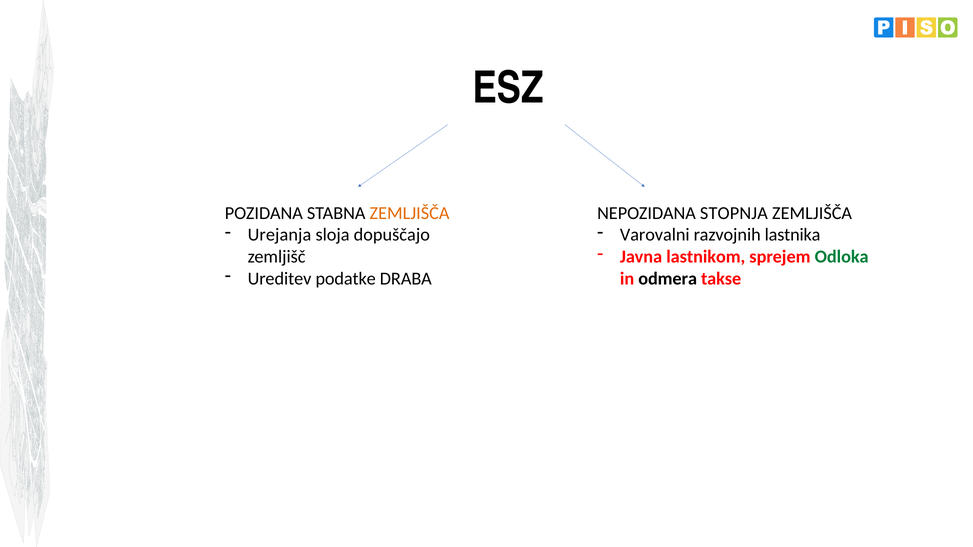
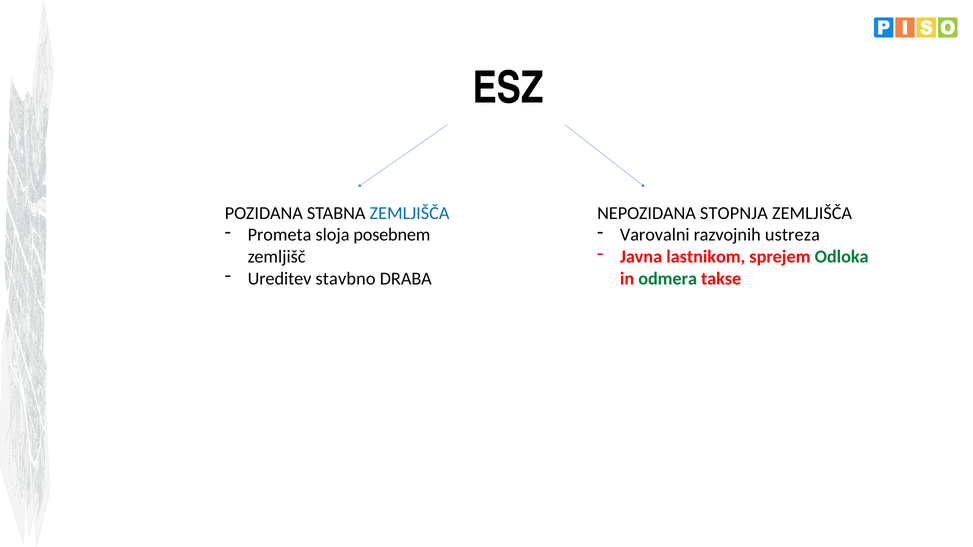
ZEMLJIŠČA at (410, 213) colour: orange -> blue
Urejanja: Urejanja -> Prometa
dopuščajo: dopuščajo -> posebnem
lastnika: lastnika -> ustreza
podatke: podatke -> stavbno
odmera colour: black -> green
